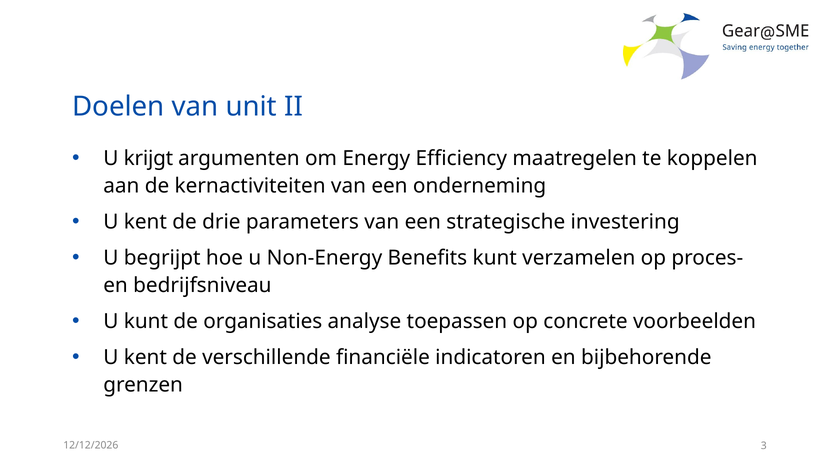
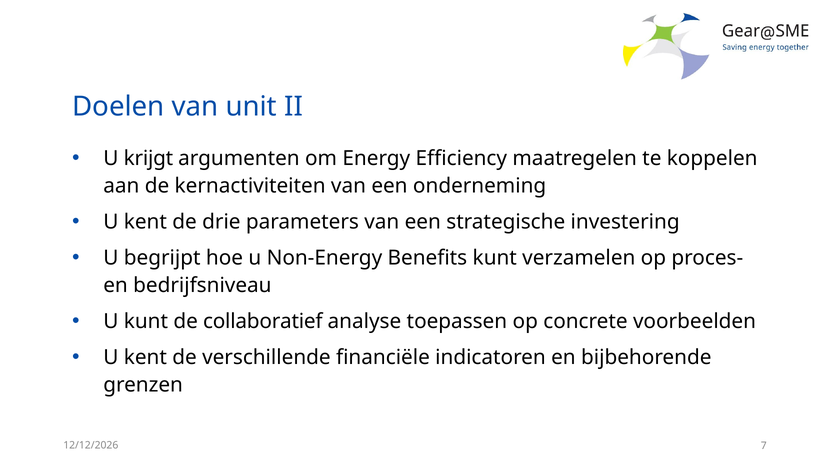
organisaties: organisaties -> collaboratief
3: 3 -> 7
